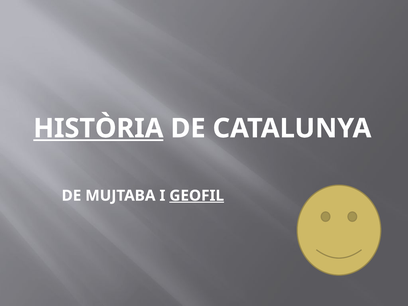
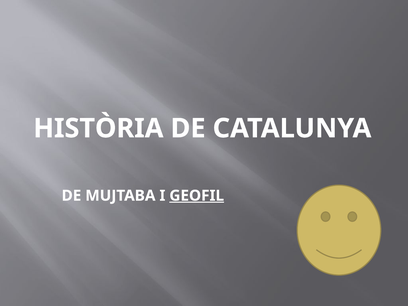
HISTÒRIA underline: present -> none
